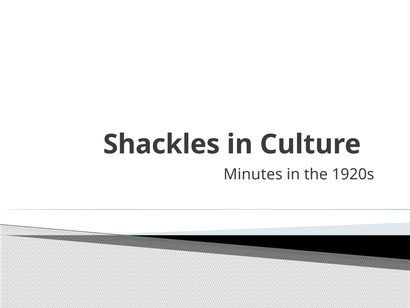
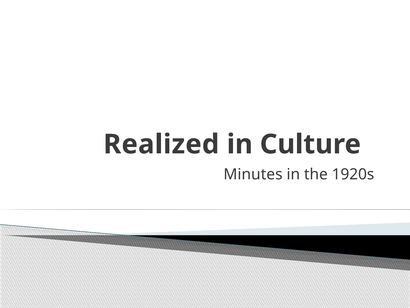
Shackles: Shackles -> Realized
